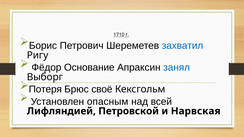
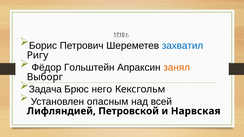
Основание: Основание -> Гольштейн
занял colour: blue -> orange
Потеря: Потеря -> Задача
своё: своё -> него
